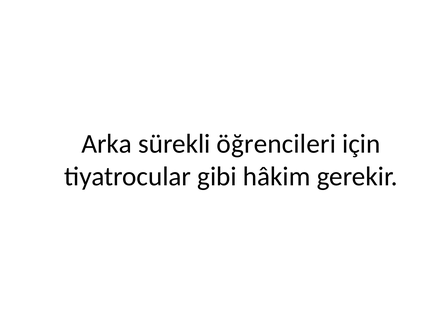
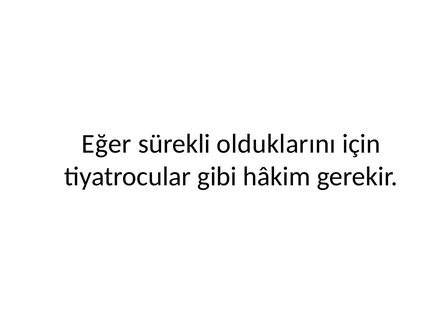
Arka: Arka -> Eğer
öğrencileri: öğrencileri -> olduklarını
